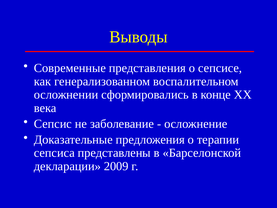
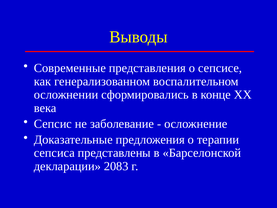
2009: 2009 -> 2083
